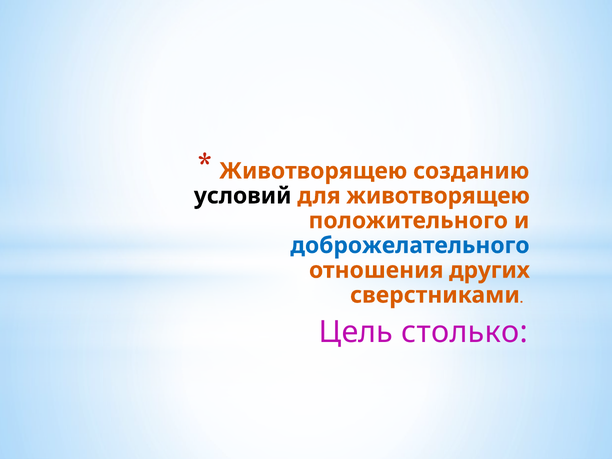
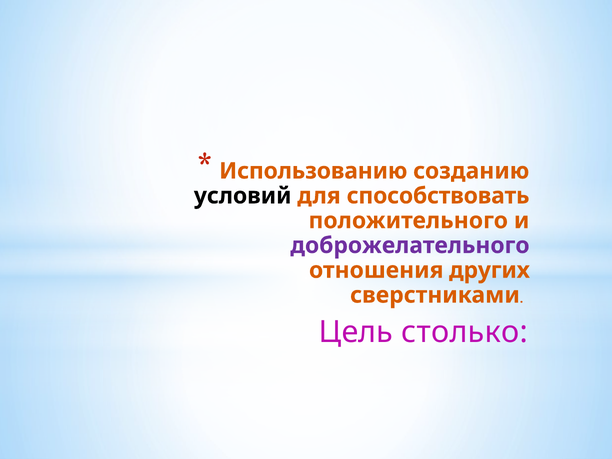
Животворящею at (313, 171): Животворящею -> Использованию
для животворящею: животворящею -> способствовать
доброжелательного colour: blue -> purple
